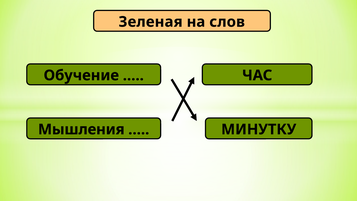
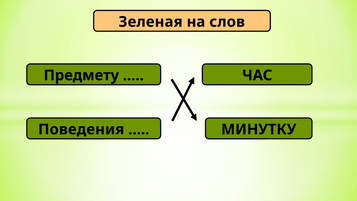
Обучение: Обучение -> Предмету
Мышления: Мышления -> Поведения
